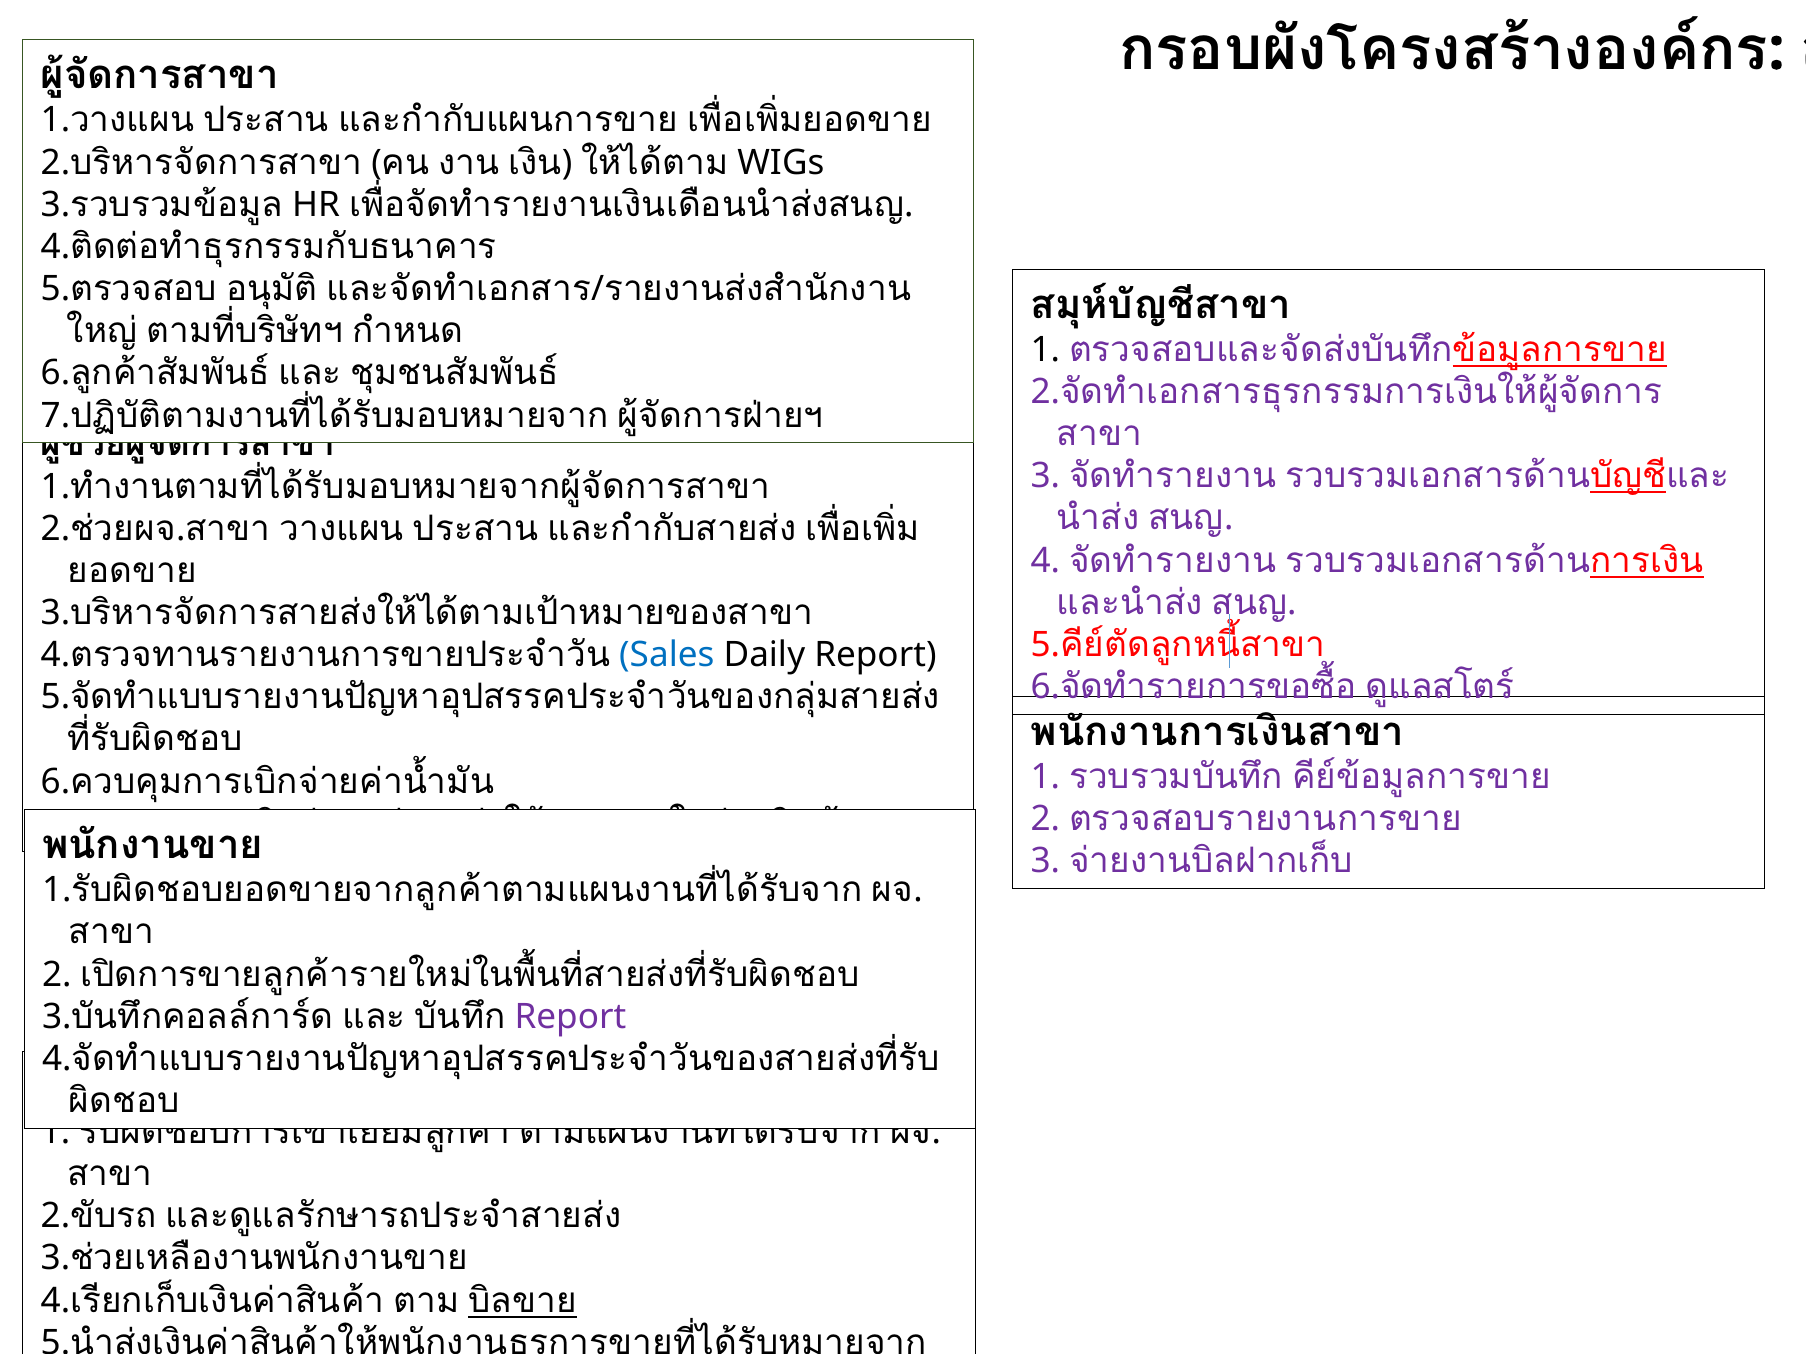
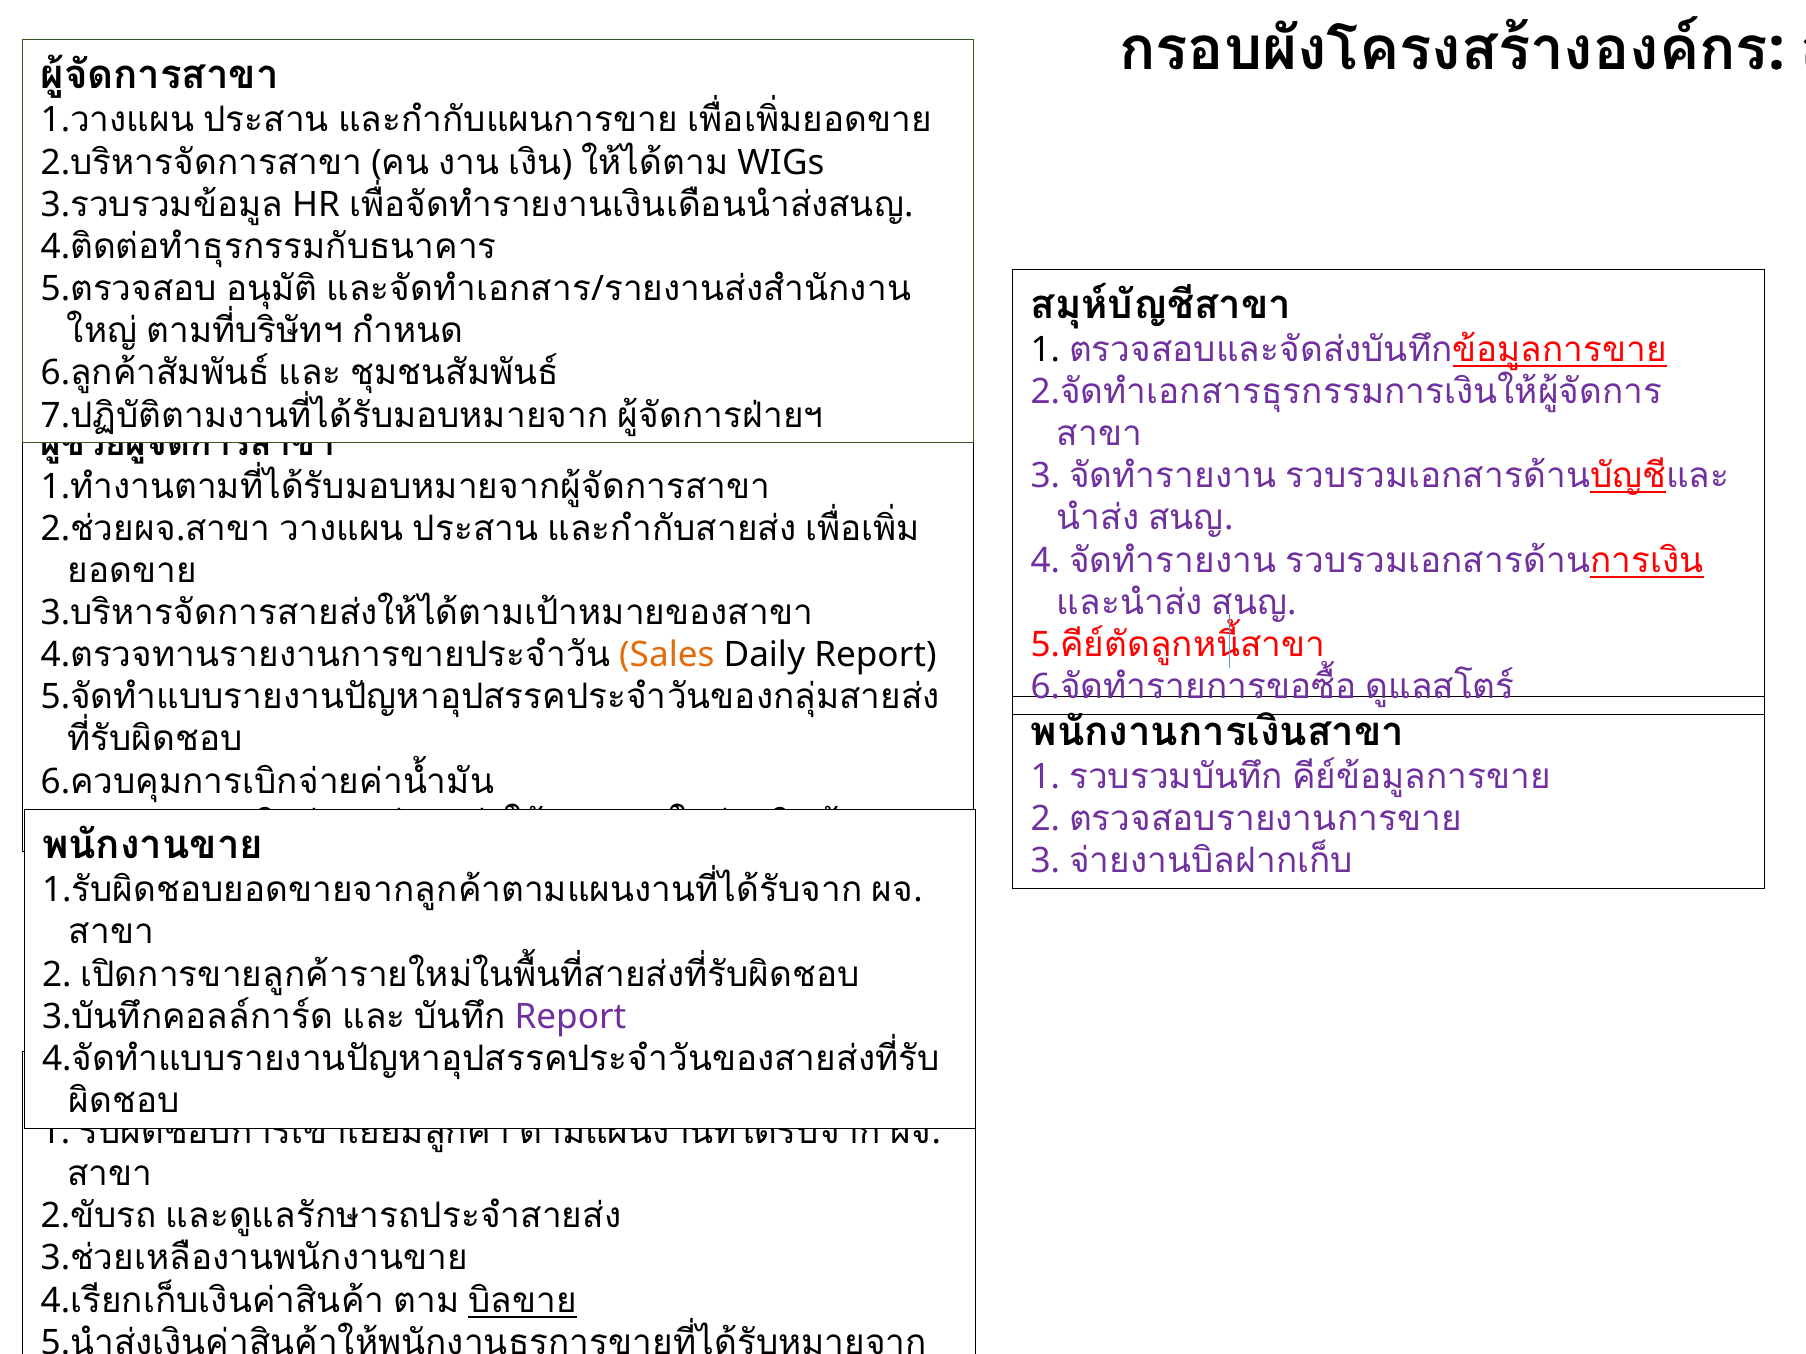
Sales colour: blue -> orange
